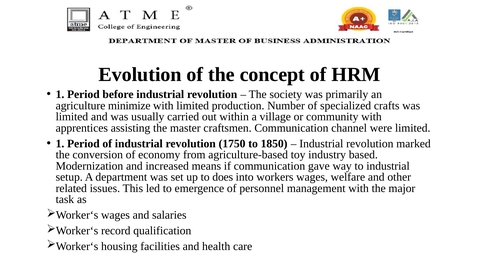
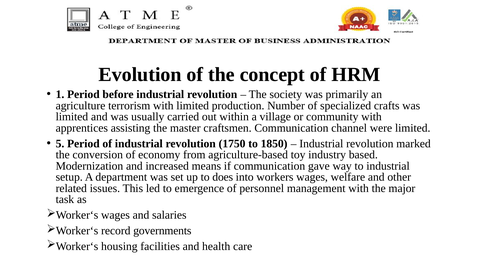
minimize: minimize -> terrorism
1 at (60, 143): 1 -> 5
qualification: qualification -> governments
